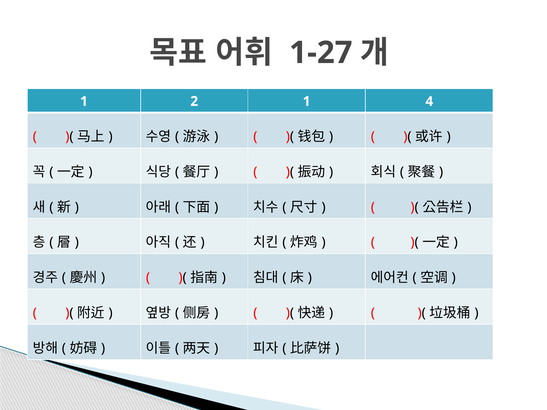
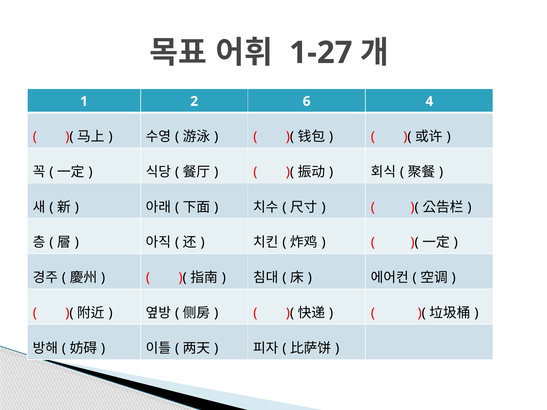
2 1: 1 -> 6
